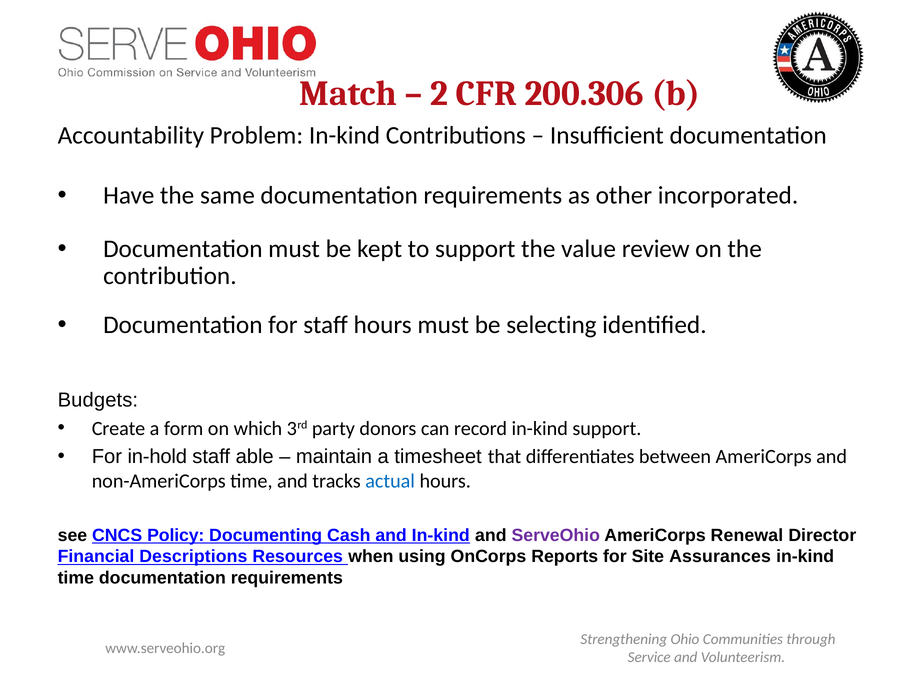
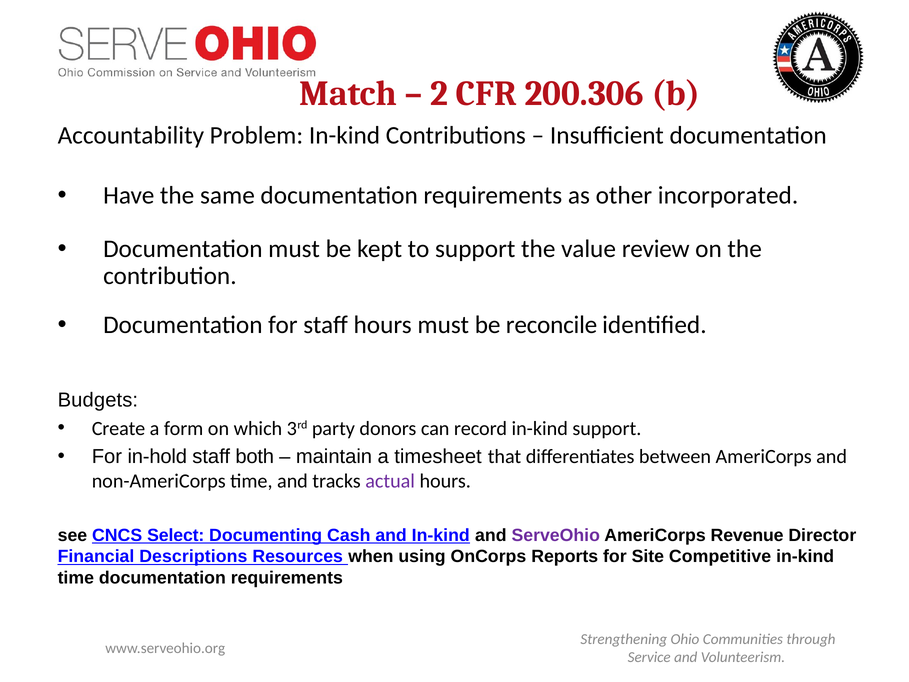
selecting: selecting -> reconcile
able: able -> both
actual colour: blue -> purple
Policy: Policy -> Select
Renewal: Renewal -> Revenue
Assurances: Assurances -> Competitive
